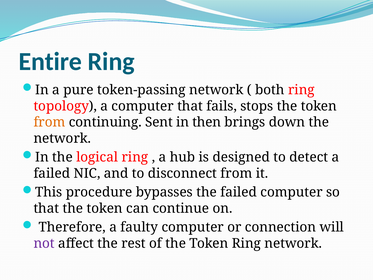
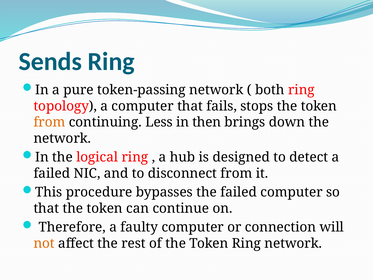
Entire: Entire -> Sends
Sent: Sent -> Less
not colour: purple -> orange
